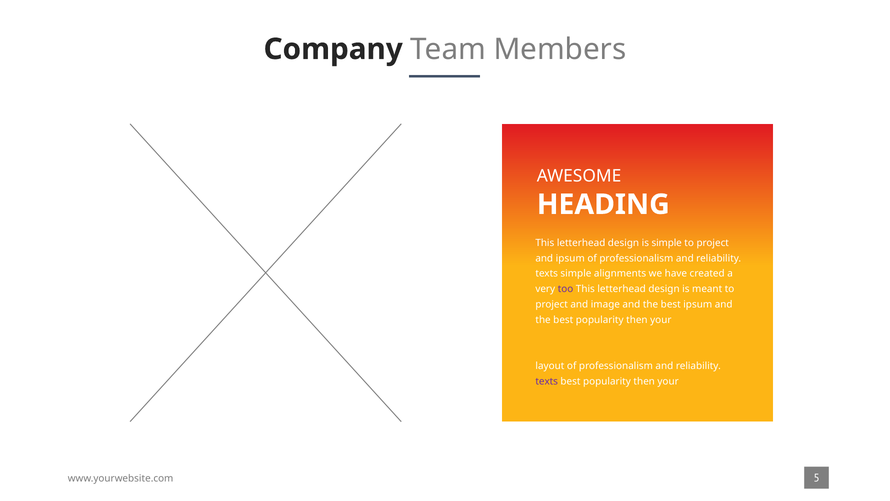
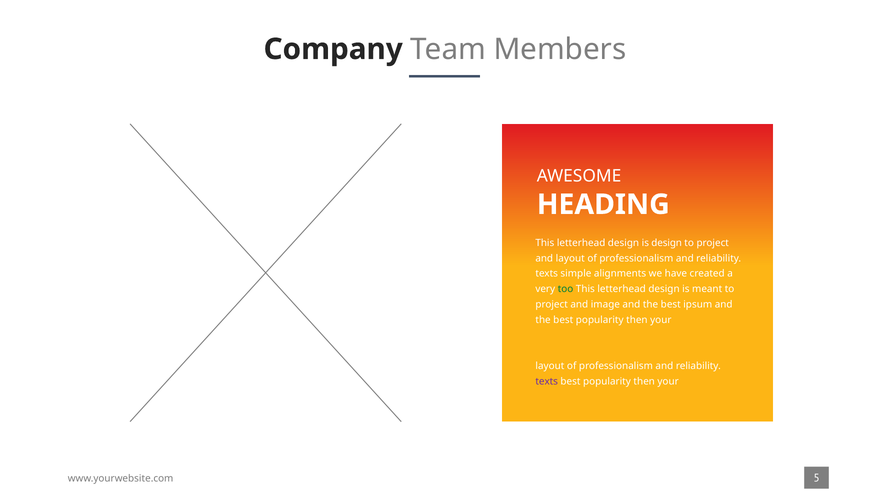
is simple: simple -> design
and ipsum: ipsum -> layout
too colour: purple -> green
